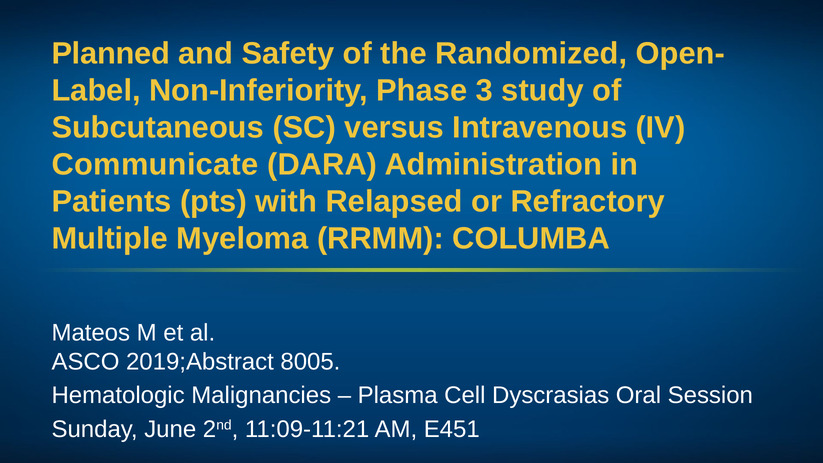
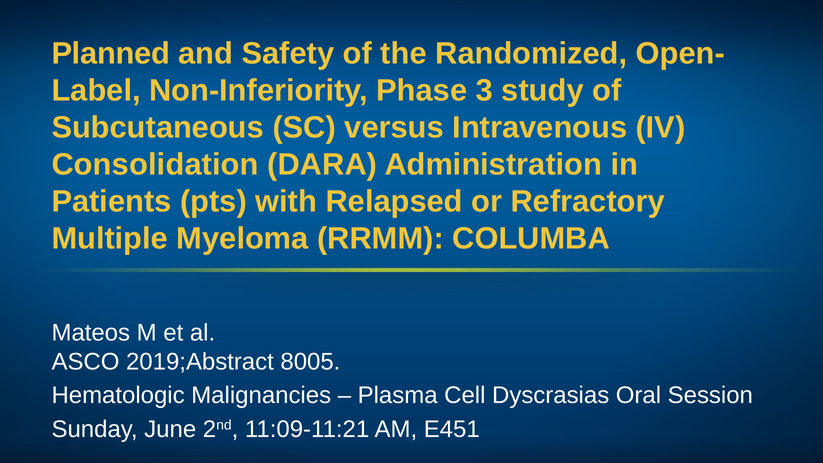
Communicate: Communicate -> Consolidation
